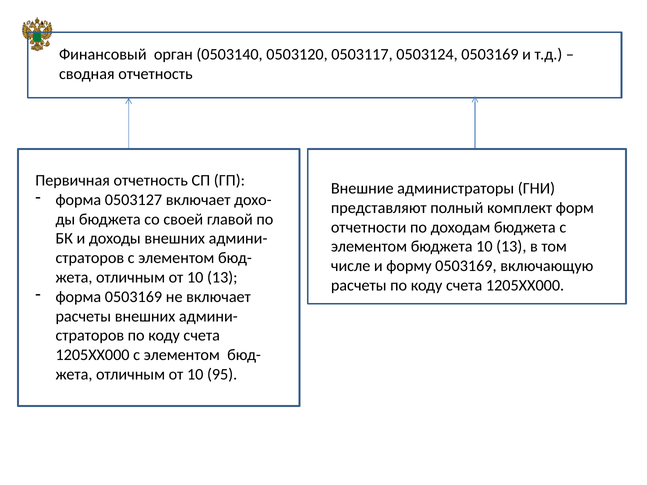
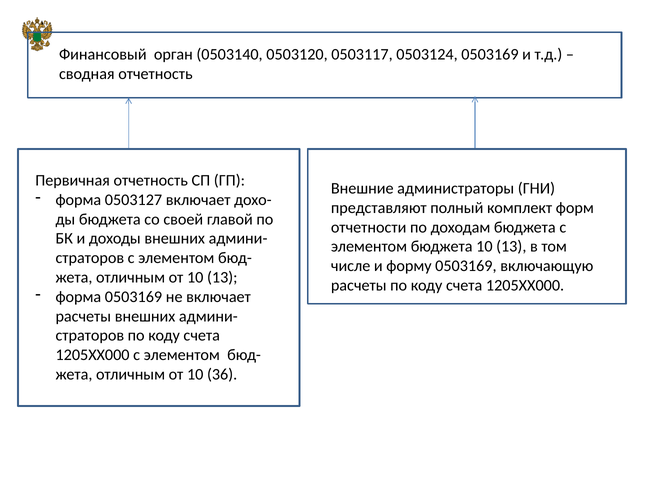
95: 95 -> 36
